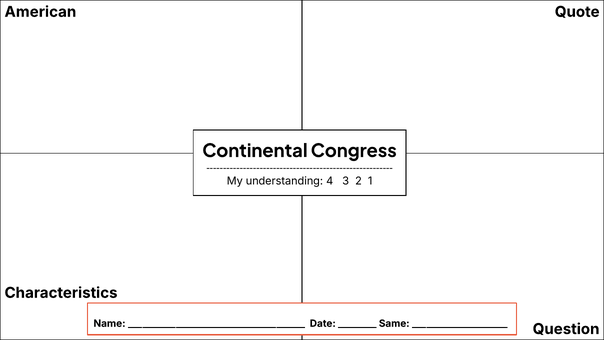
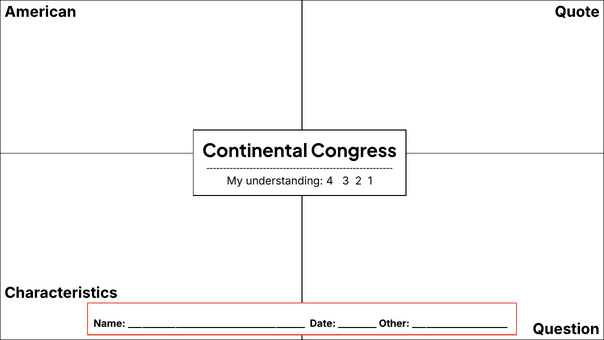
Same: Same -> Other
